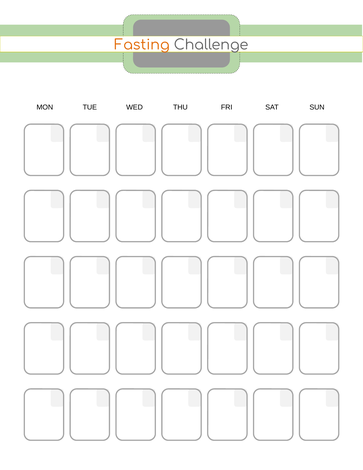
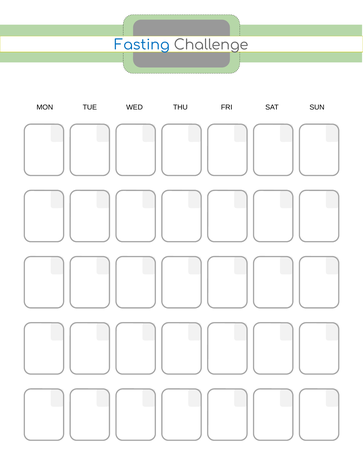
Fasting colour: orange -> blue
